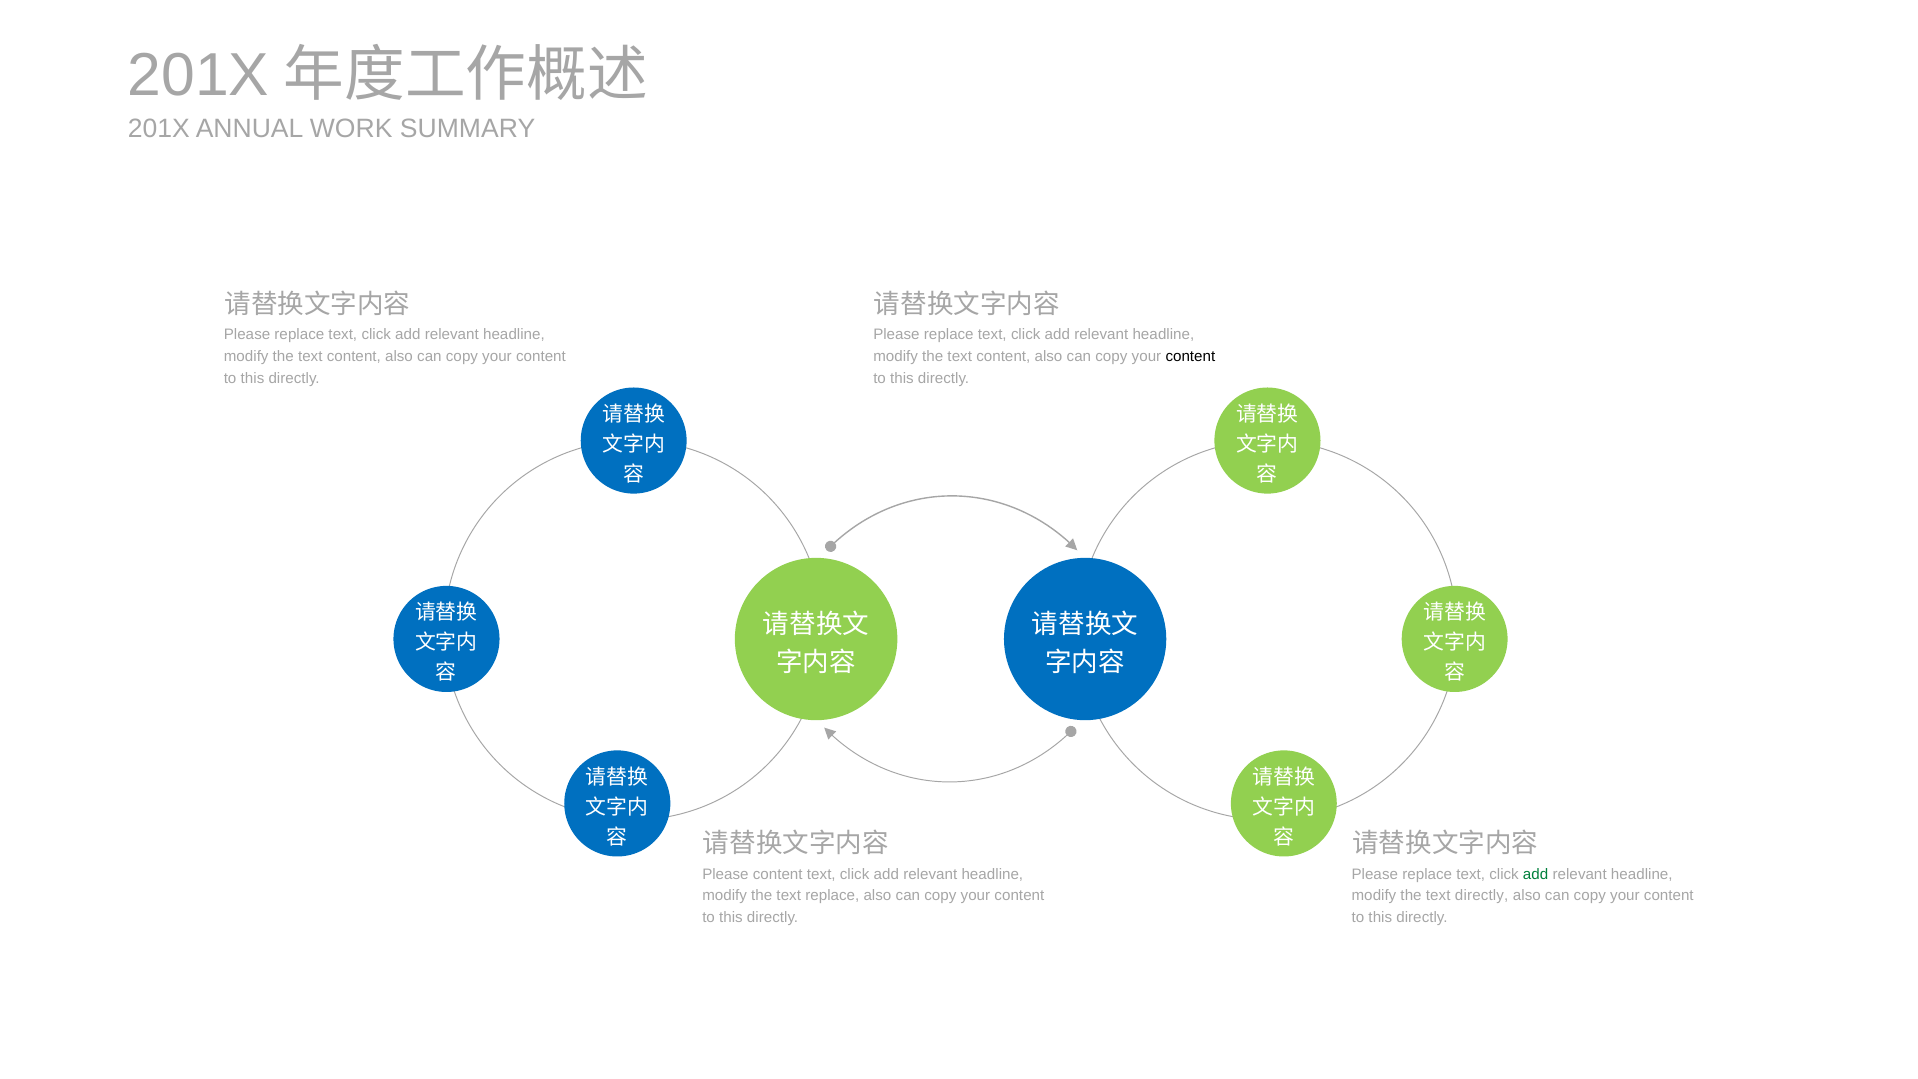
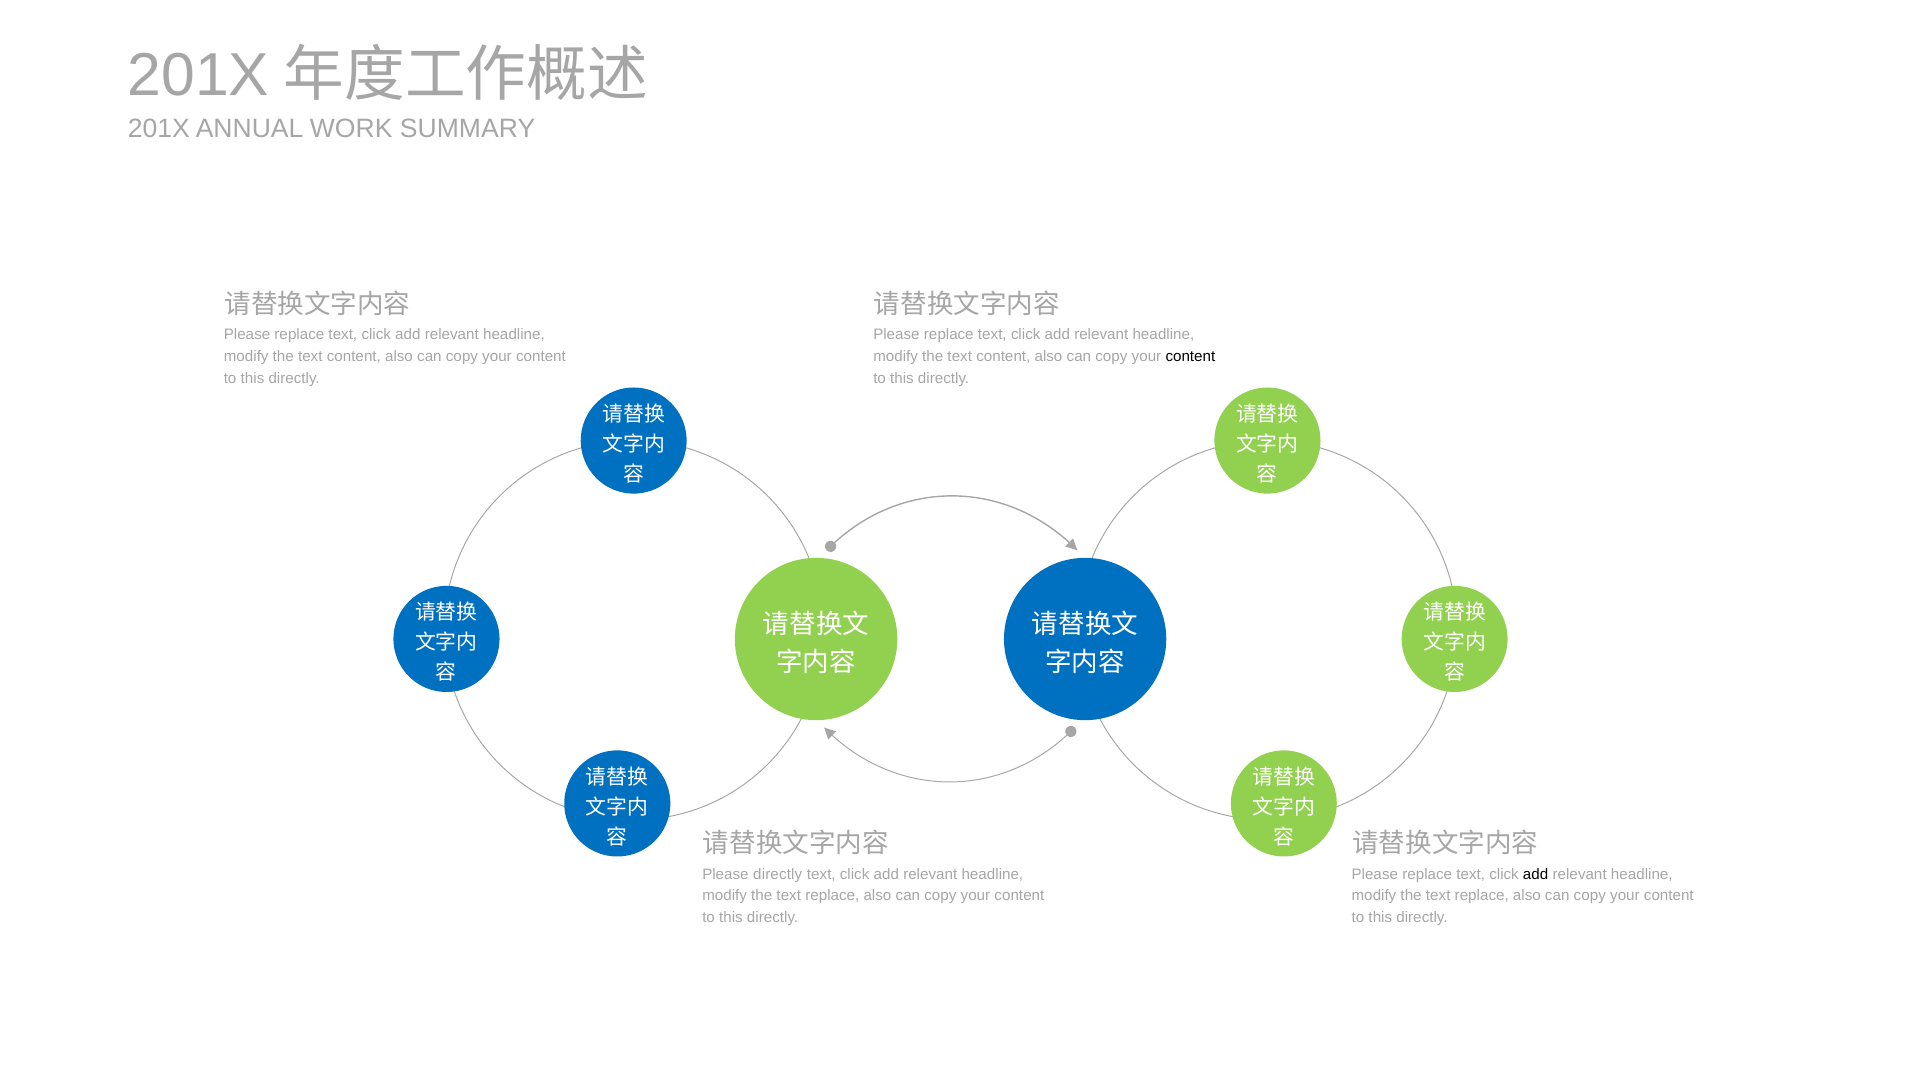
Please content: content -> directly
add at (1536, 874) colour: green -> black
directly at (1482, 896): directly -> replace
